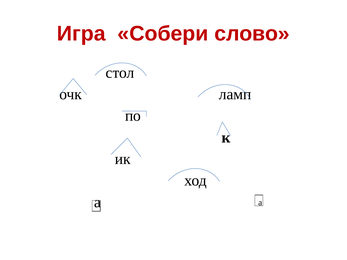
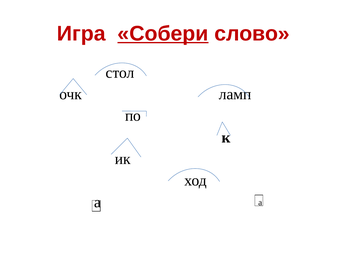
Собери underline: none -> present
